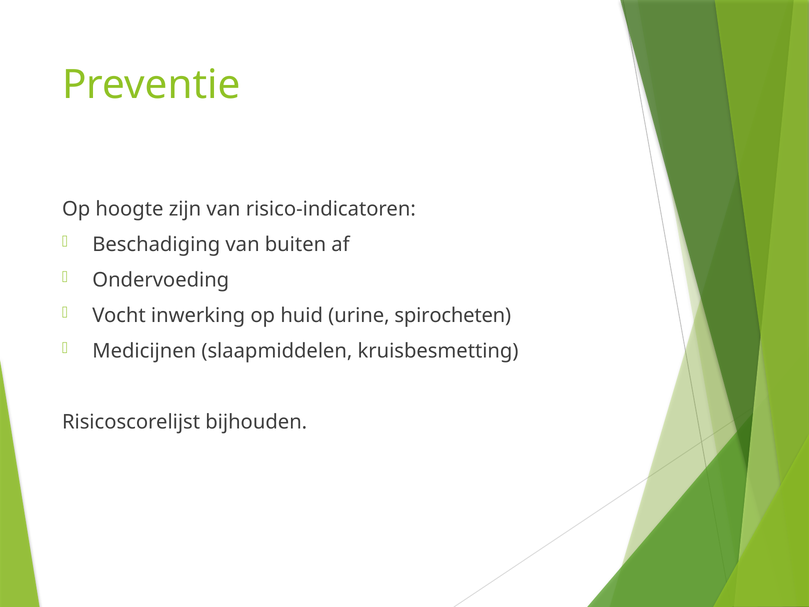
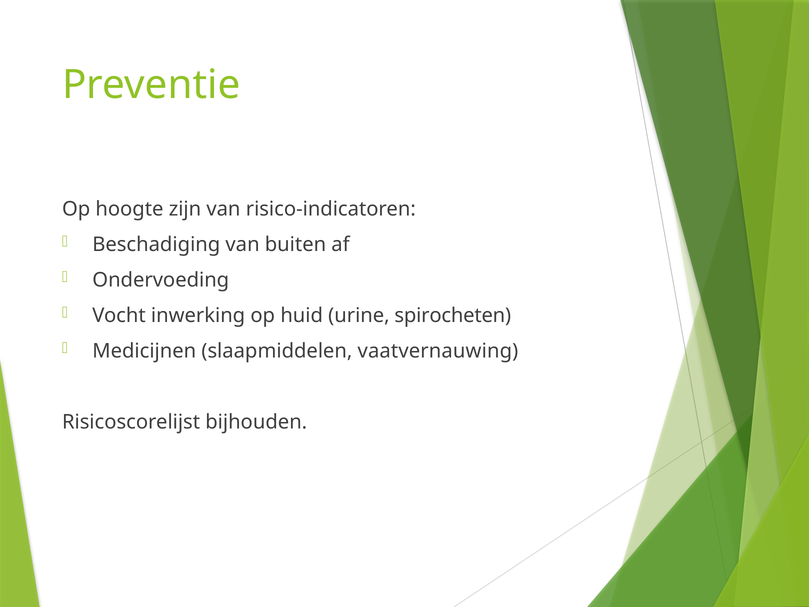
kruisbesmetting: kruisbesmetting -> vaatvernauwing
